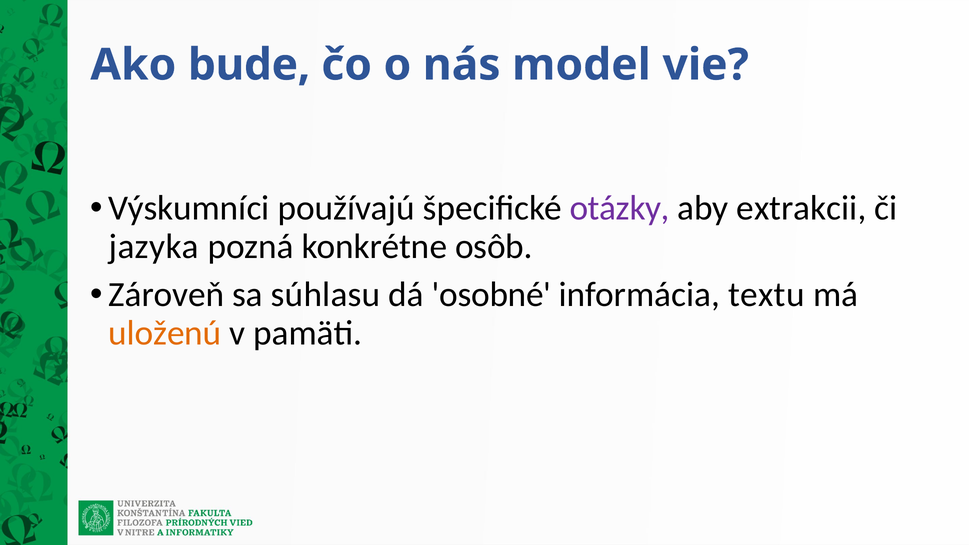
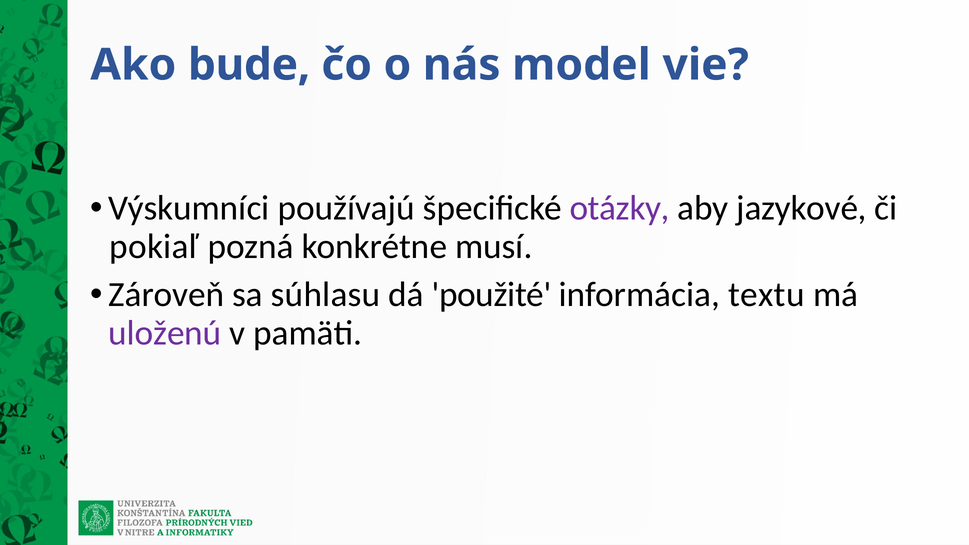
extrakcii: extrakcii -> jazykové
jazyka: jazyka -> pokiaľ
osôb: osôb -> musí
osobné: osobné -> použité
uloženú colour: orange -> purple
